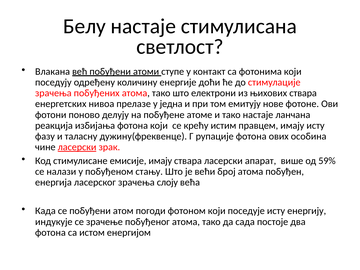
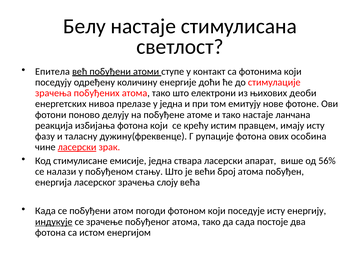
Влакана: Влакана -> Епитела
њихових ствара: ствара -> деоби
емисије имају: имају -> једна
59%: 59% -> 56%
индукује underline: none -> present
